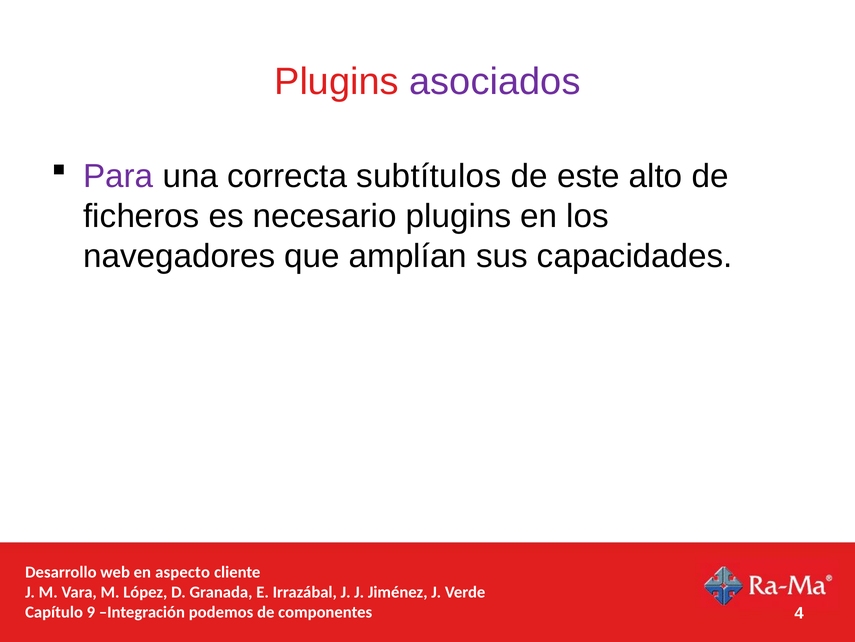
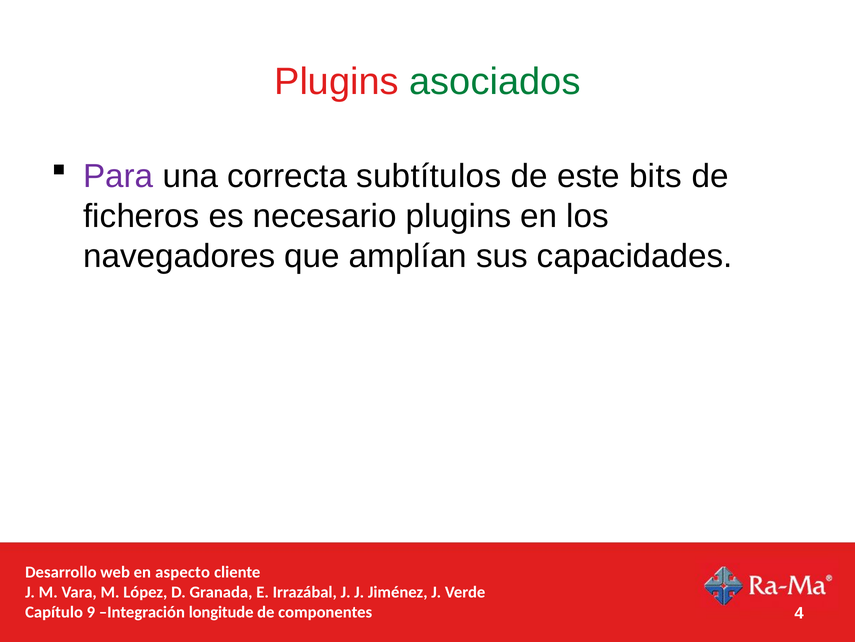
asociados colour: purple -> green
alto: alto -> bits
podemos: podemos -> longitude
